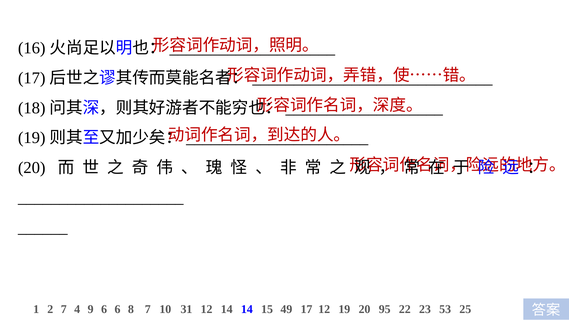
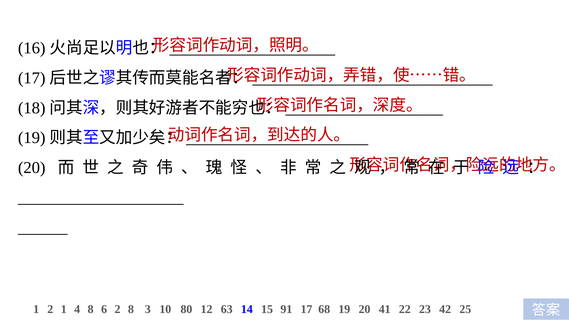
2 7: 7 -> 1
4 9: 9 -> 8
6 6: 6 -> 2
8 7: 7 -> 3
31: 31 -> 80
12 14: 14 -> 63
49: 49 -> 91
17 12: 12 -> 68
95: 95 -> 41
53: 53 -> 42
